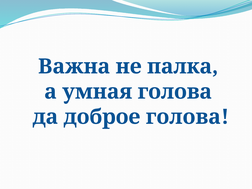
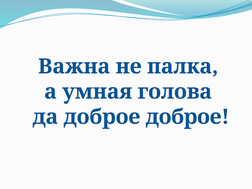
доброе голова: голова -> доброе
